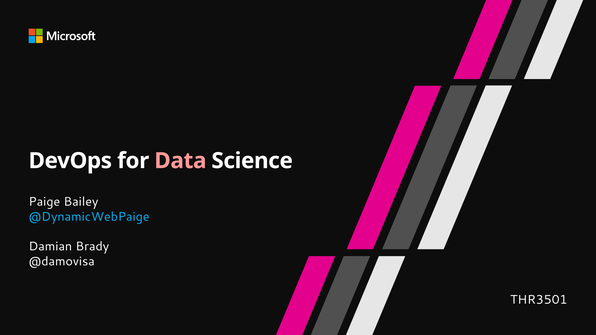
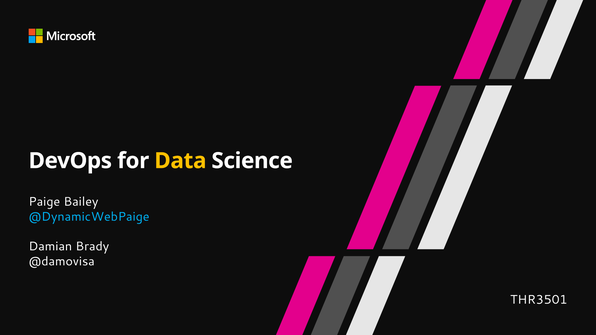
Data colour: pink -> yellow
